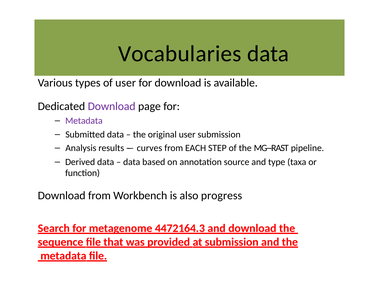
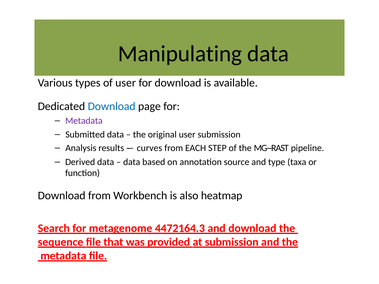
Vocabularies: Vocabularies -> Manipulating
Download at (112, 106) colour: purple -> blue
progress: progress -> heatmap
